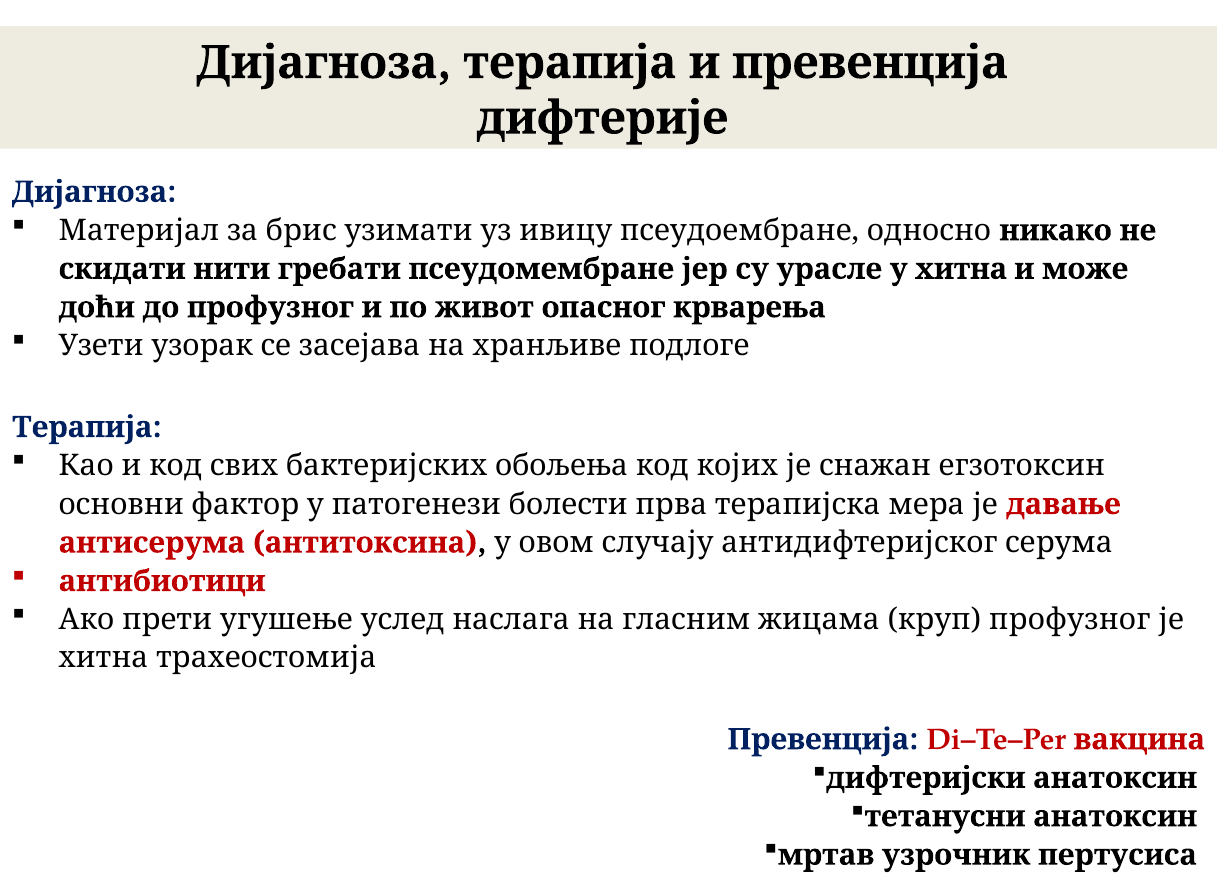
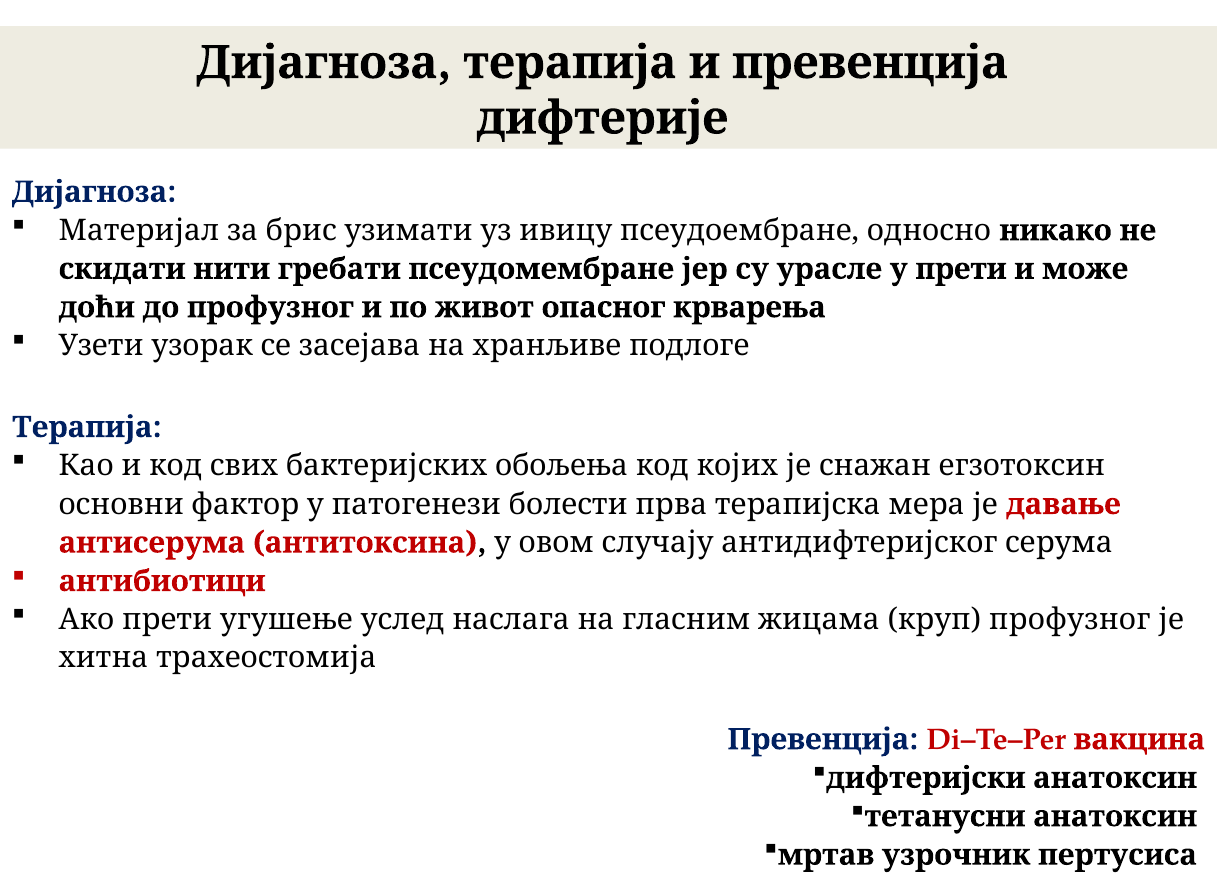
у хитна: хитна -> прети
